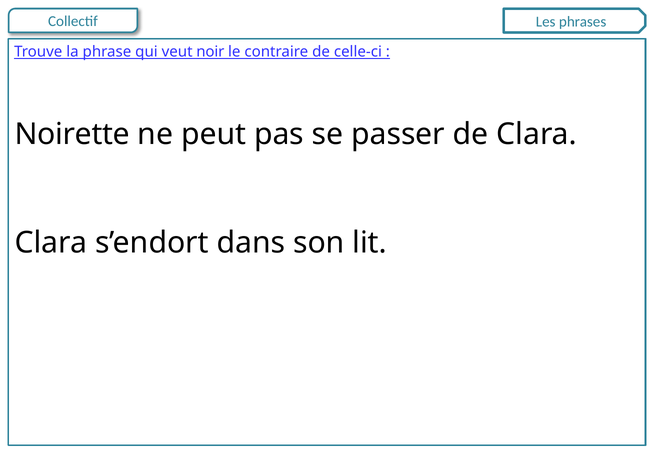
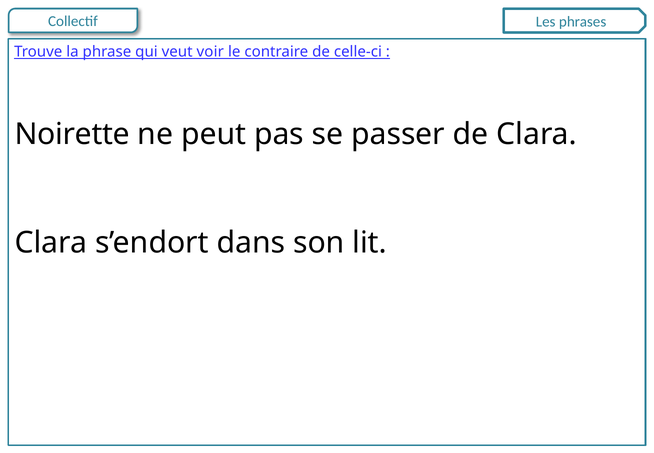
noir: noir -> voir
